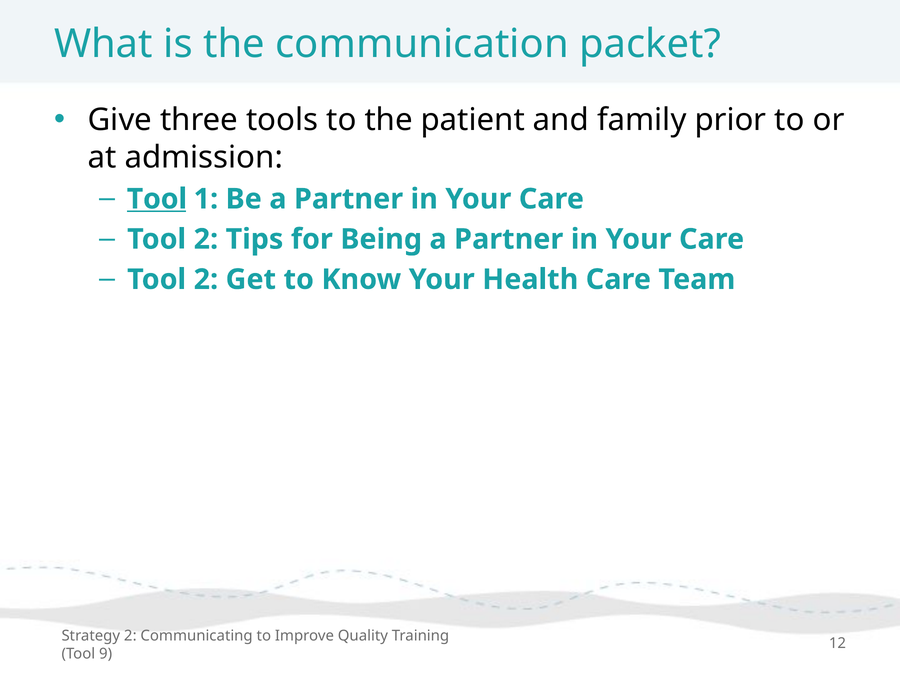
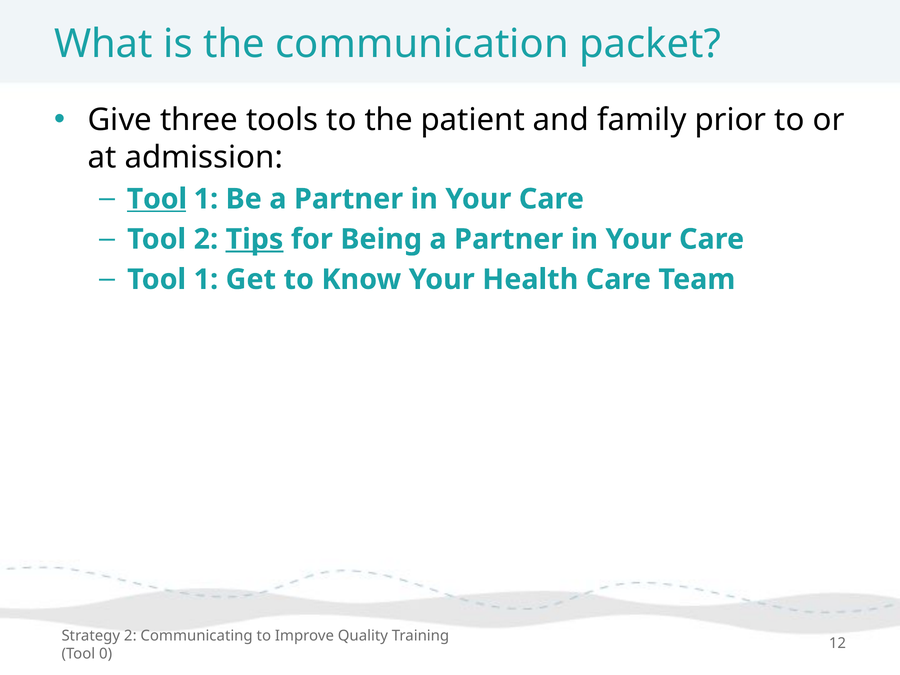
Tips underline: none -> present
2 at (206, 279): 2 -> 1
9: 9 -> 0
